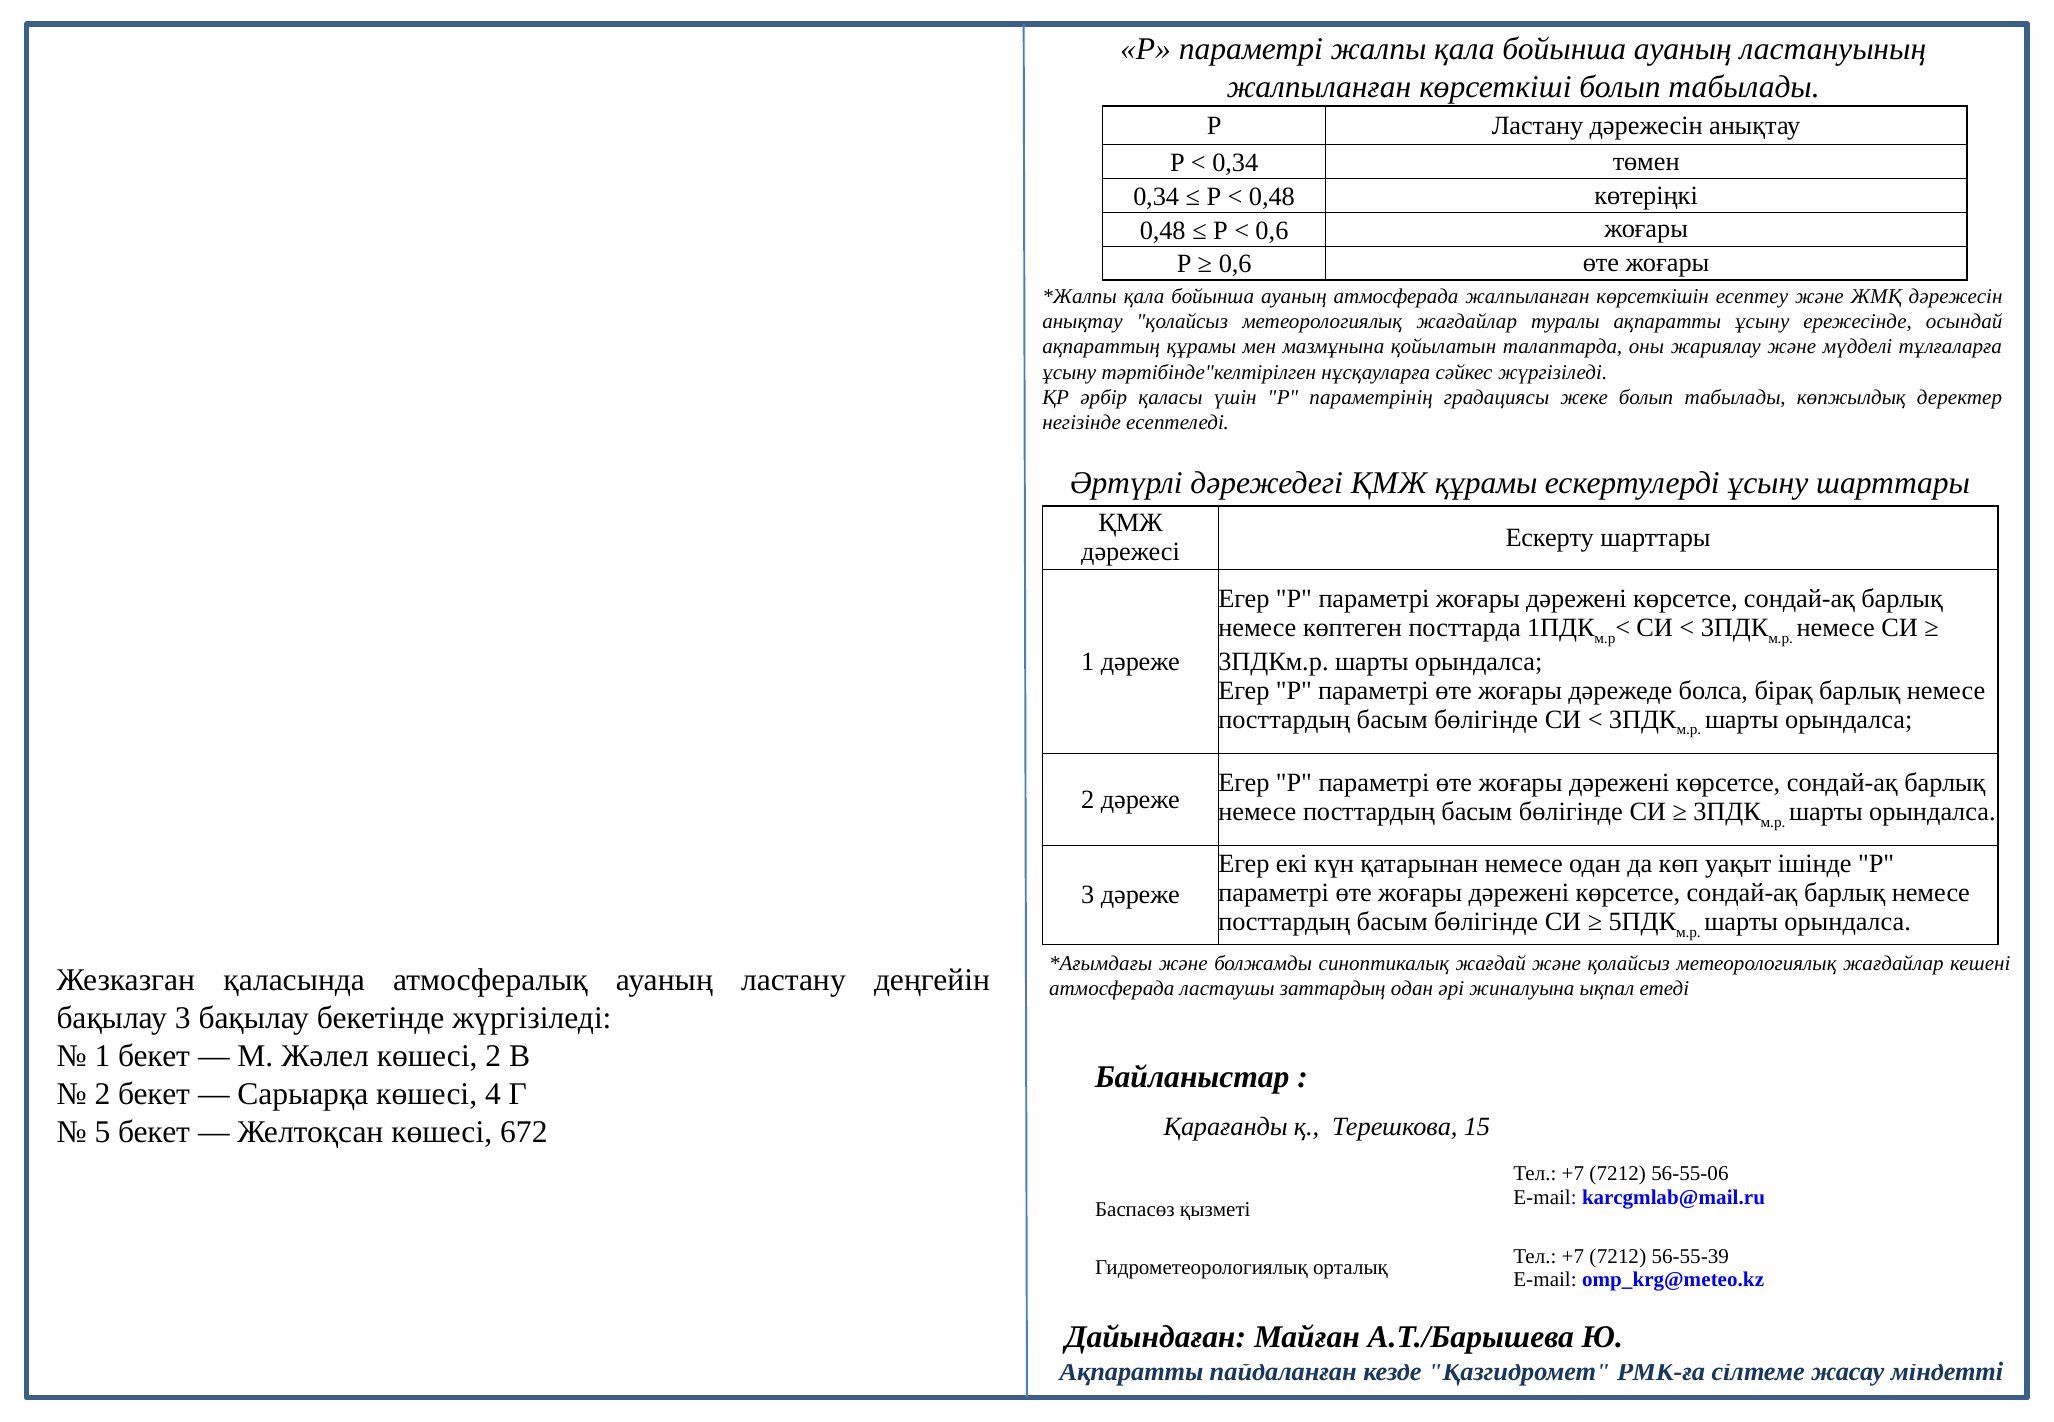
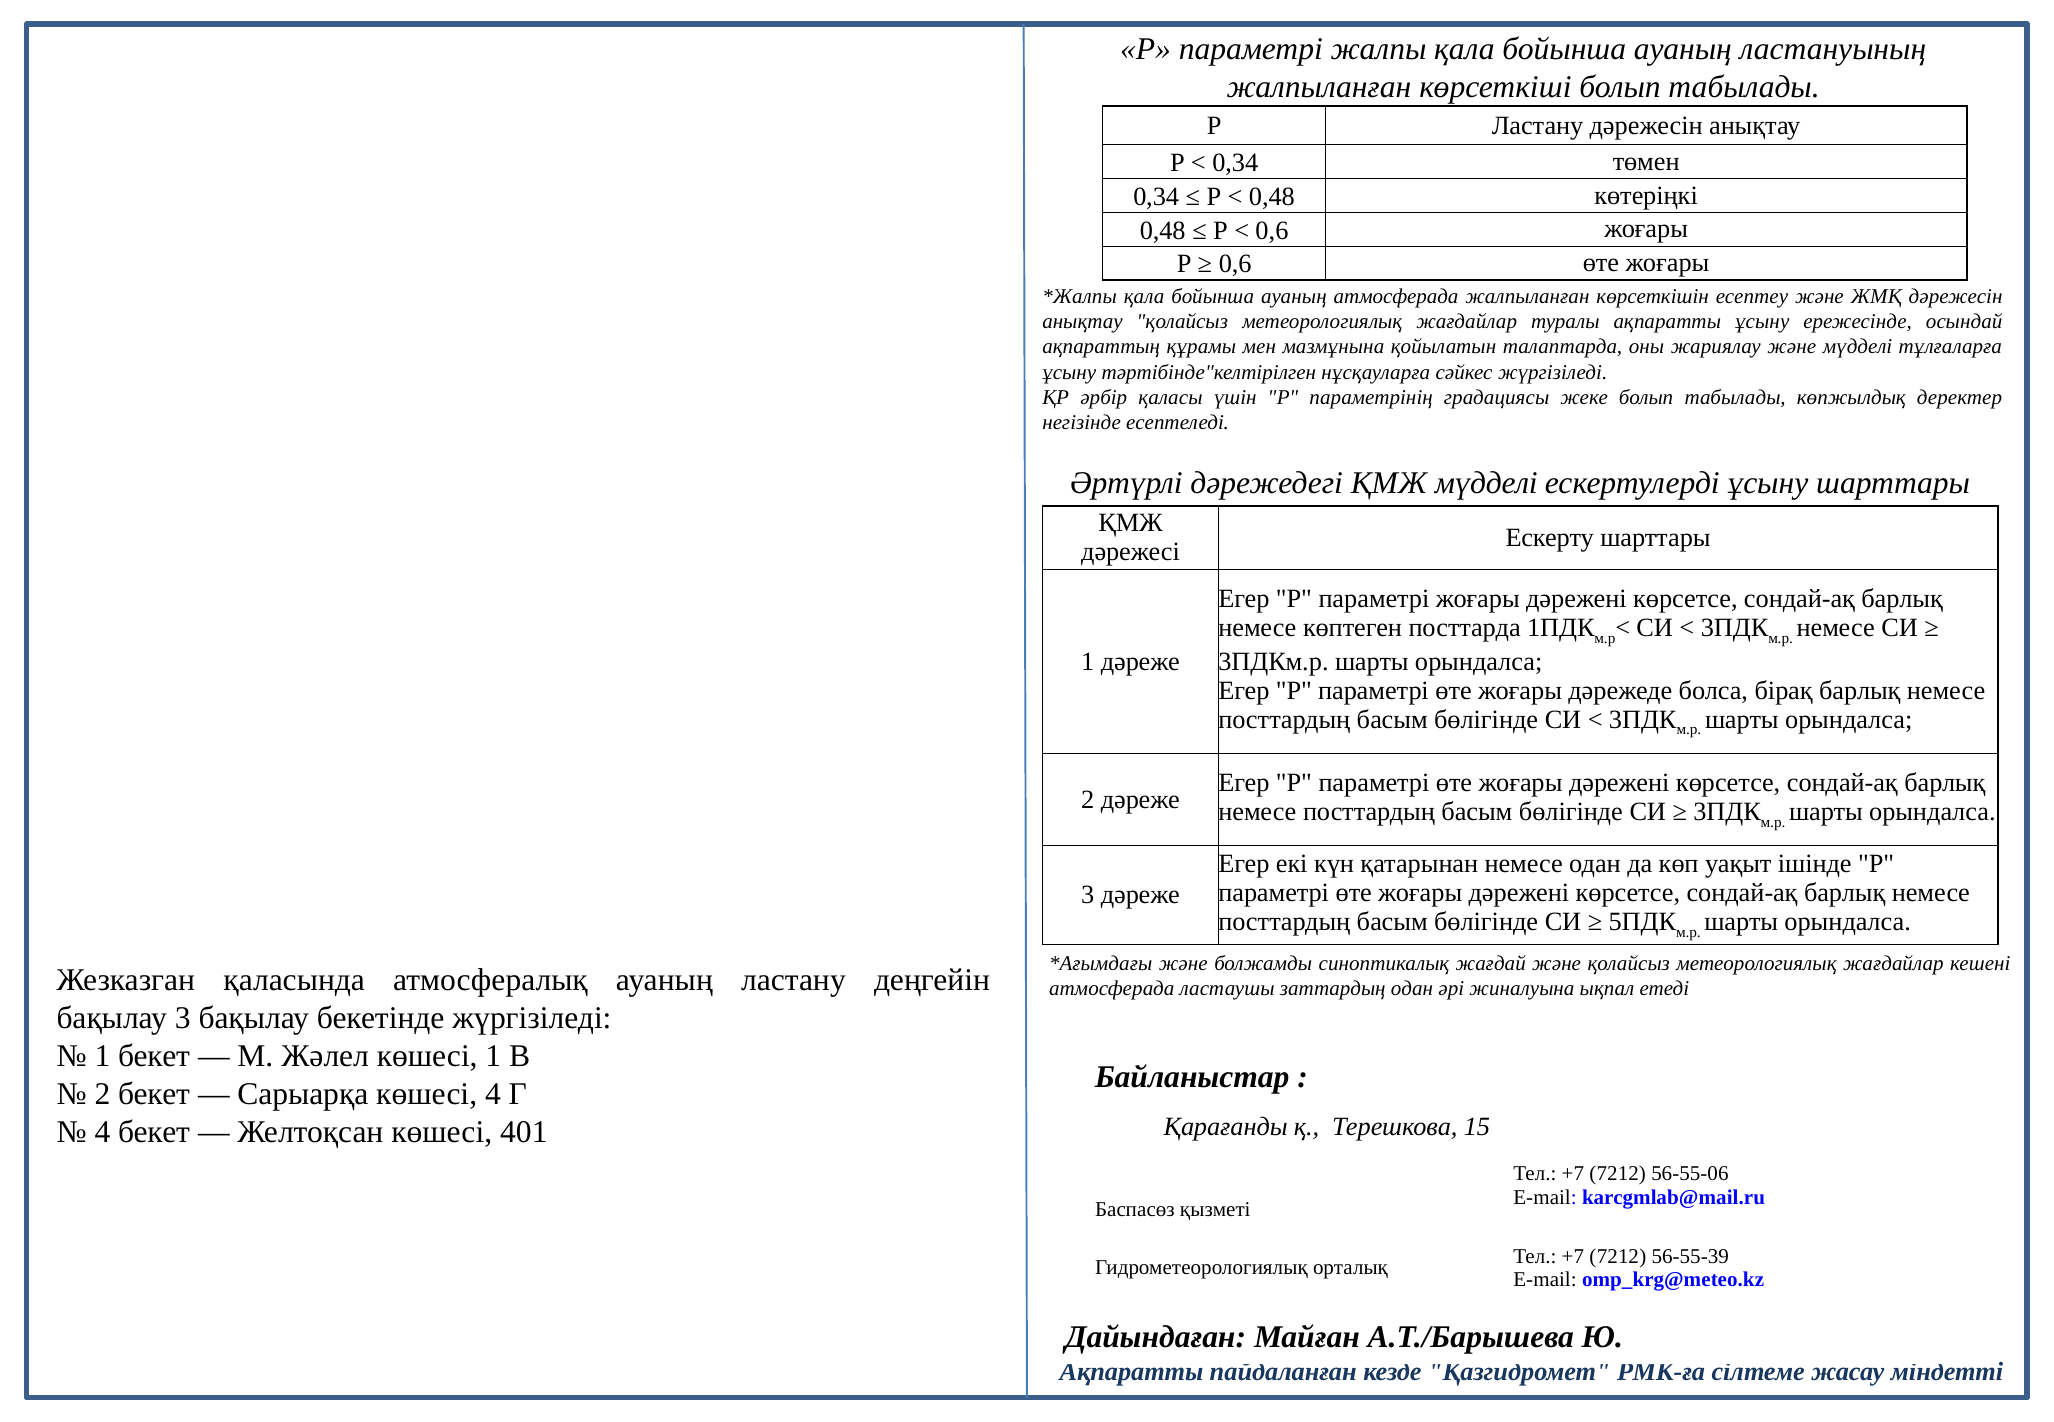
ҚМЖ құрамы: құрамы -> мүдделі
көшесі 2: 2 -> 1
5 at (102, 1132): 5 -> 4
672: 672 -> 401
